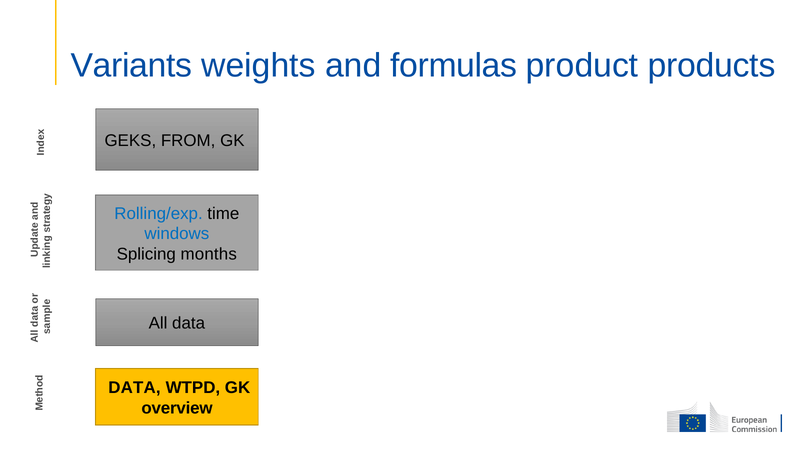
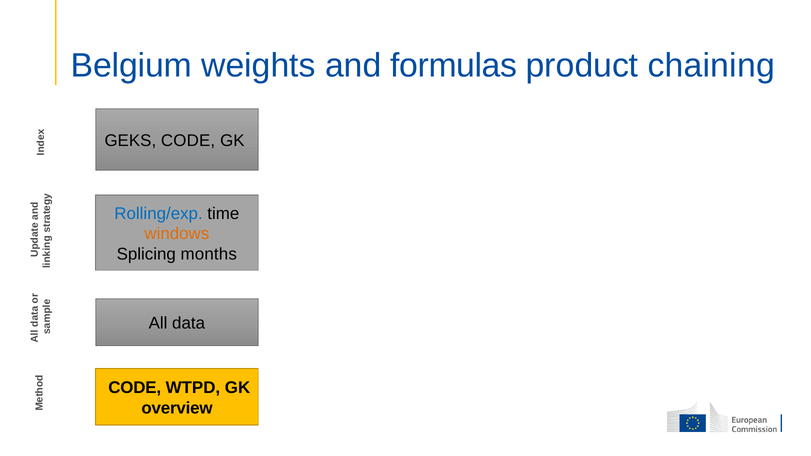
Variants: Variants -> Belgium
products: products -> chaining
GEKS FROM: FROM -> CODE
windows colour: blue -> orange
DATA at (135, 388): DATA -> CODE
